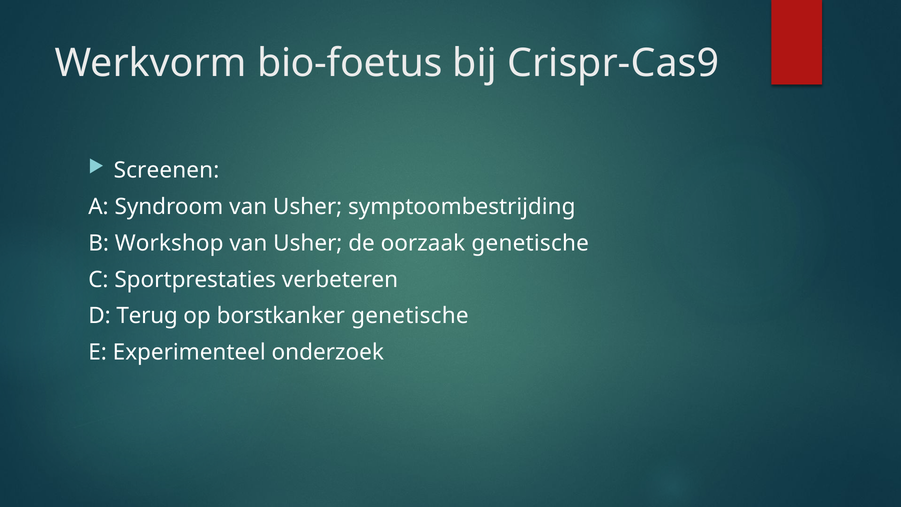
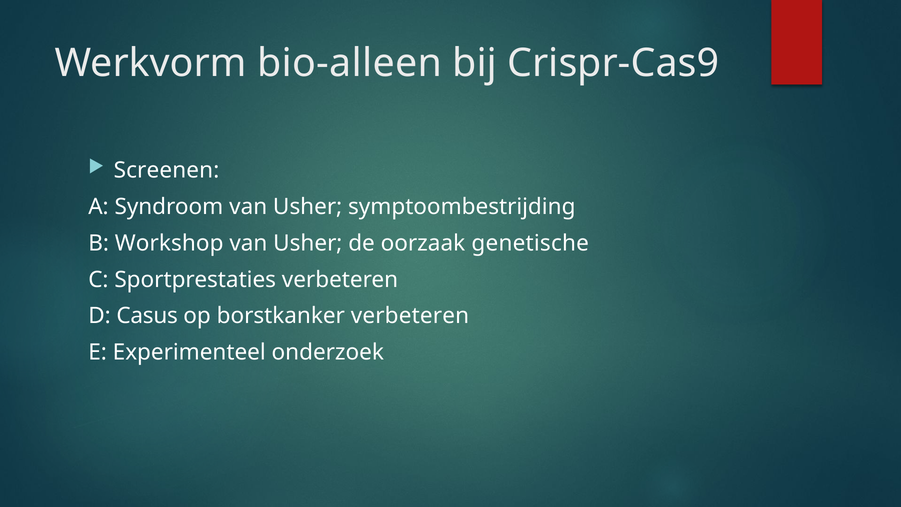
bio-foetus: bio-foetus -> bio-alleen
Terug: Terug -> Casus
borstkanker genetische: genetische -> verbeteren
